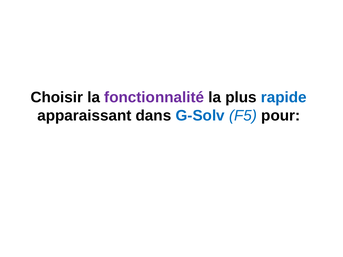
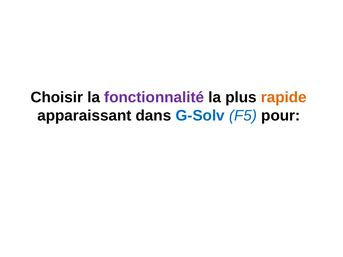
rapide colour: blue -> orange
